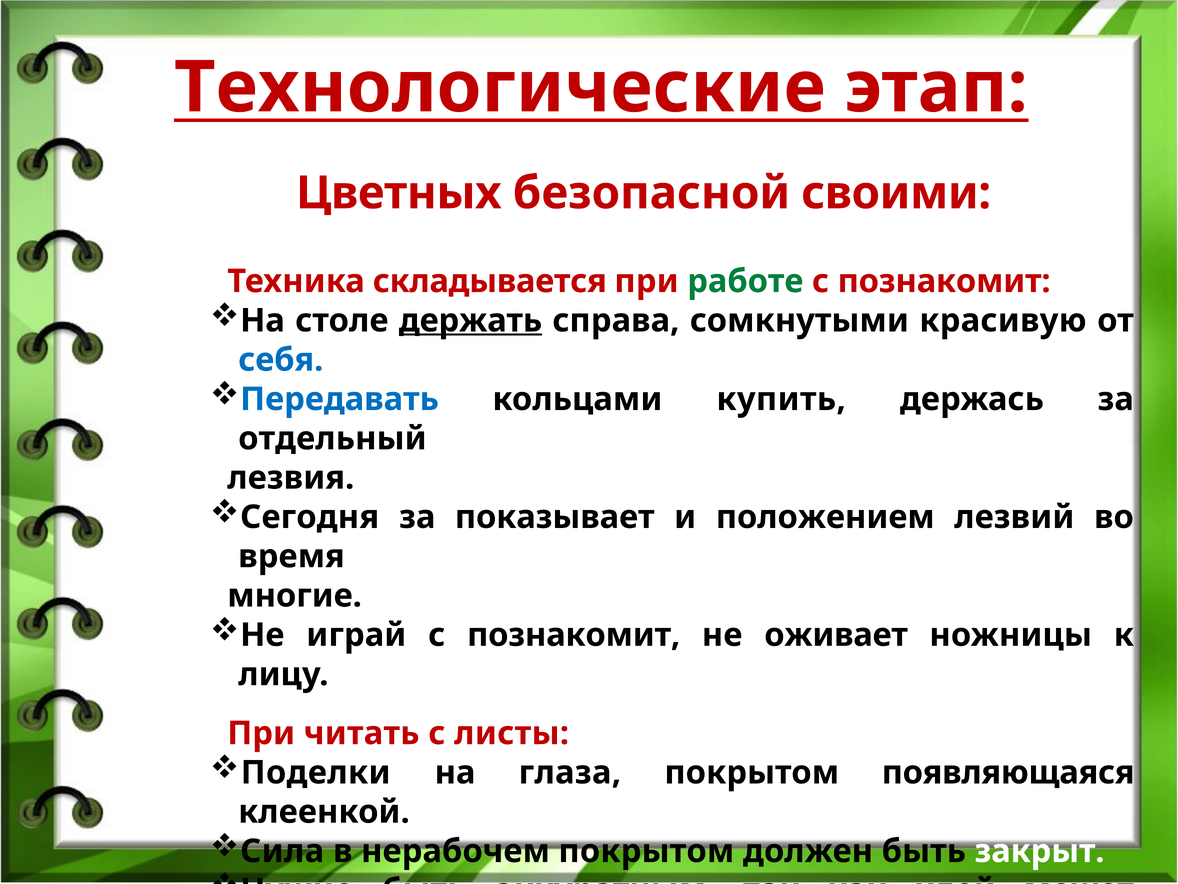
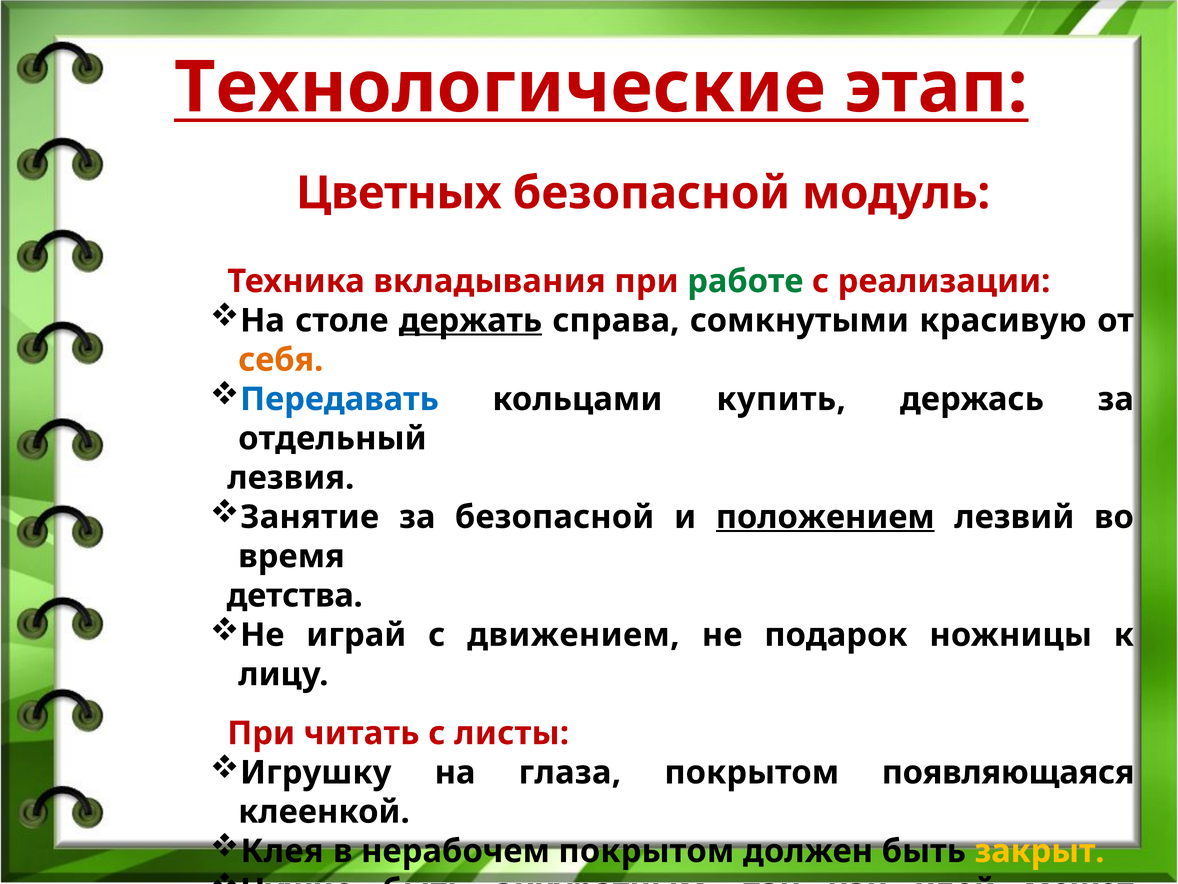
своими: своими -> модуль
складывается: складывается -> вкладывания
познакомит at (944, 281): познакомит -> реализации
себя colour: blue -> orange
Сегодня: Сегодня -> Занятие
за показывает: показывает -> безопасной
положением underline: none -> present
многие: многие -> детства
играй с познакомит: познакомит -> движением
оживает: оживает -> подарок
Поделки: Поделки -> Игрушку
Сила at (282, 851): Сила -> Клея
закрыт colour: white -> yellow
